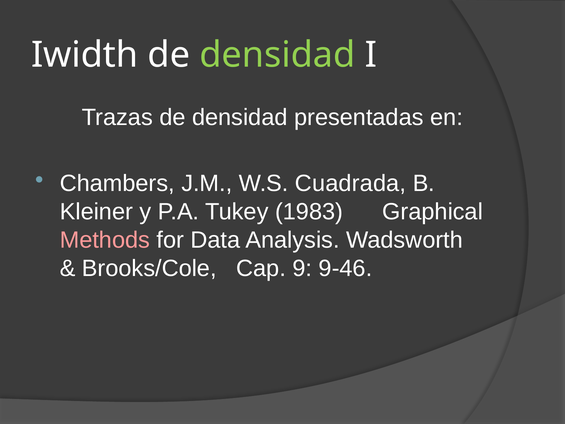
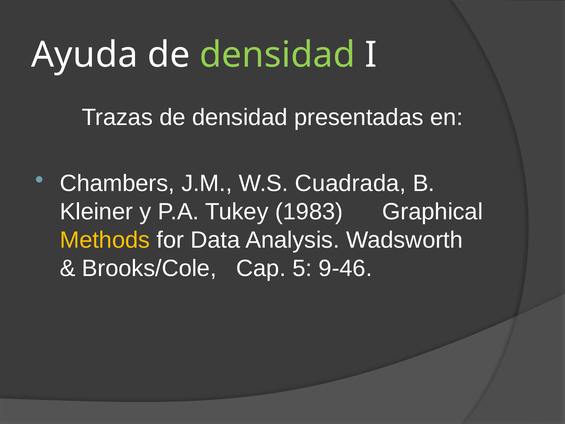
Iwidth: Iwidth -> Ayuda
Methods colour: pink -> yellow
9: 9 -> 5
